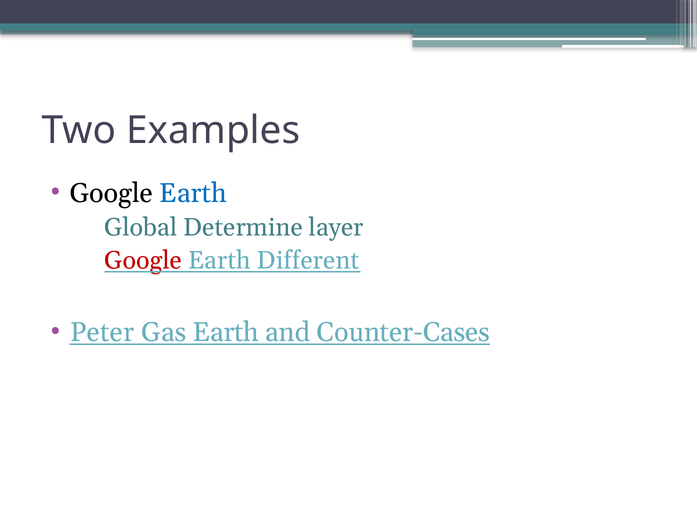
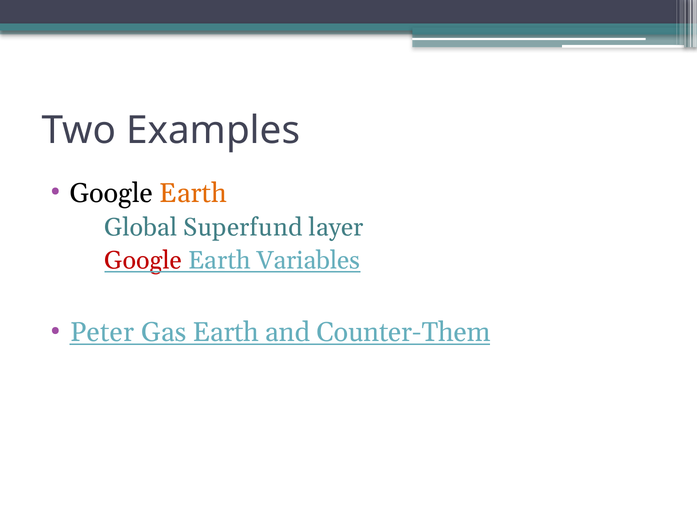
Earth at (193, 193) colour: blue -> orange
Determine: Determine -> Superfund
Different: Different -> Variables
Counter-Cases: Counter-Cases -> Counter-Them
